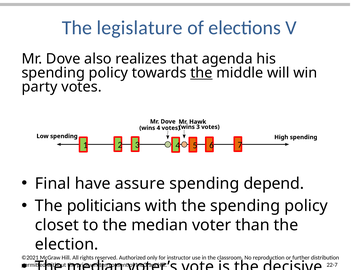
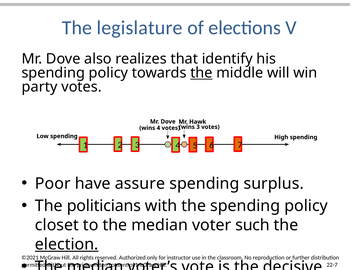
agenda: agenda -> identify
Final: Final -> Poor
depend: depend -> surplus
than: than -> such
election underline: none -> present
